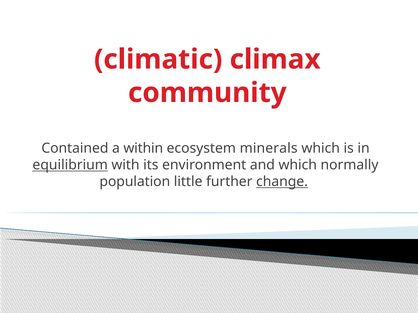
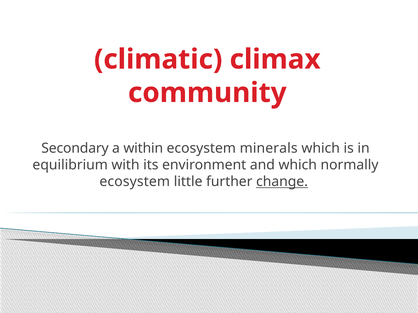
Contained: Contained -> Secondary
equilibrium underline: present -> none
population at (135, 182): population -> ecosystem
